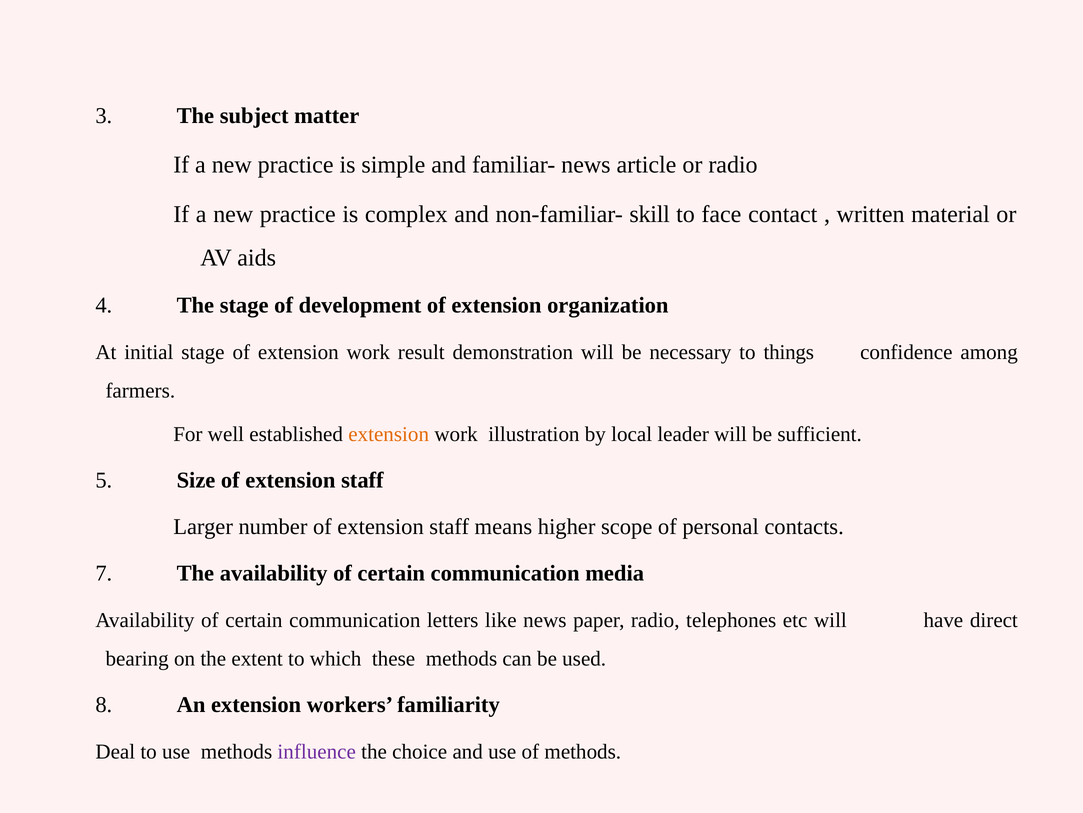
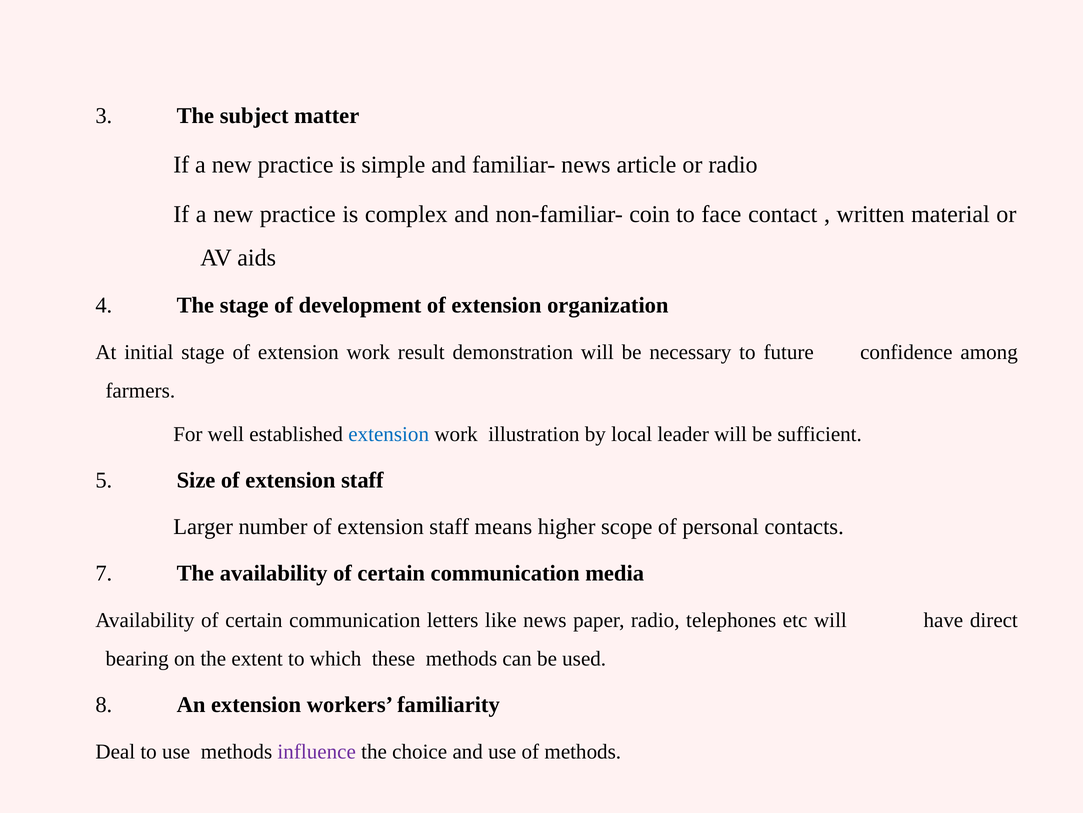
skill: skill -> coin
things: things -> future
extension at (389, 434) colour: orange -> blue
